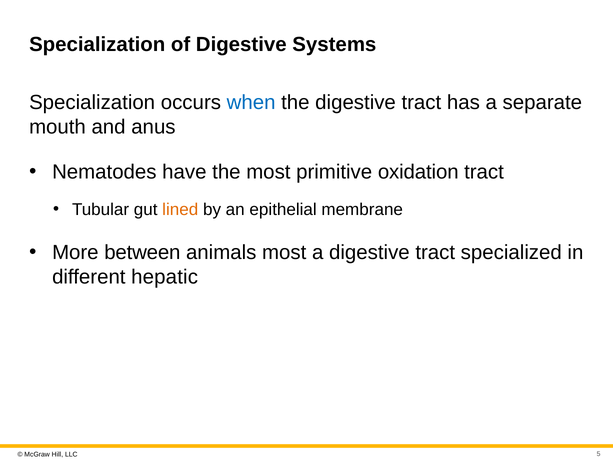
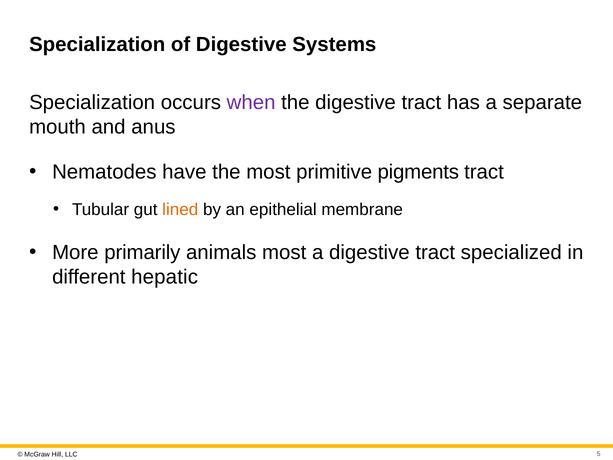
when colour: blue -> purple
oxidation: oxidation -> pigments
between: between -> primarily
